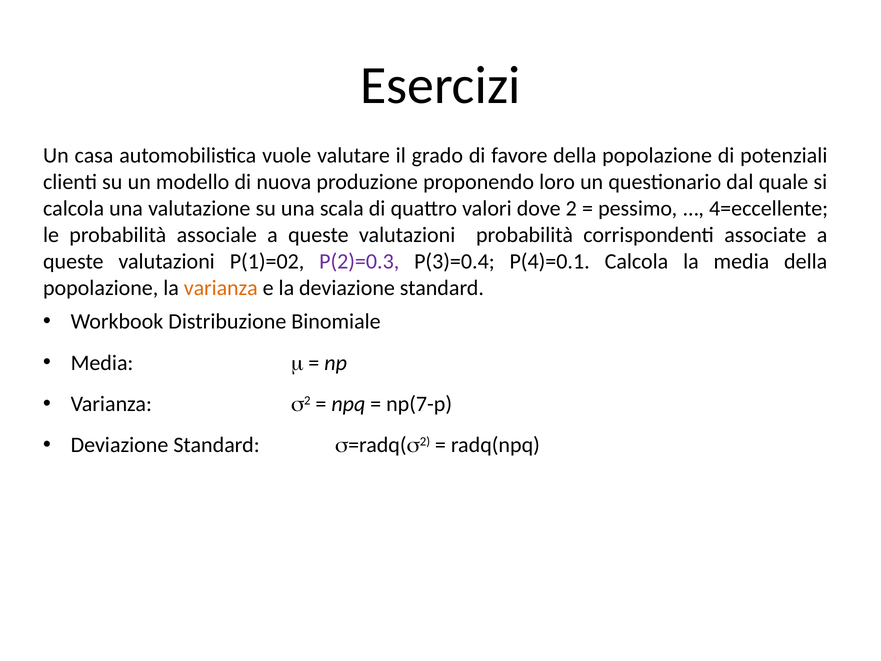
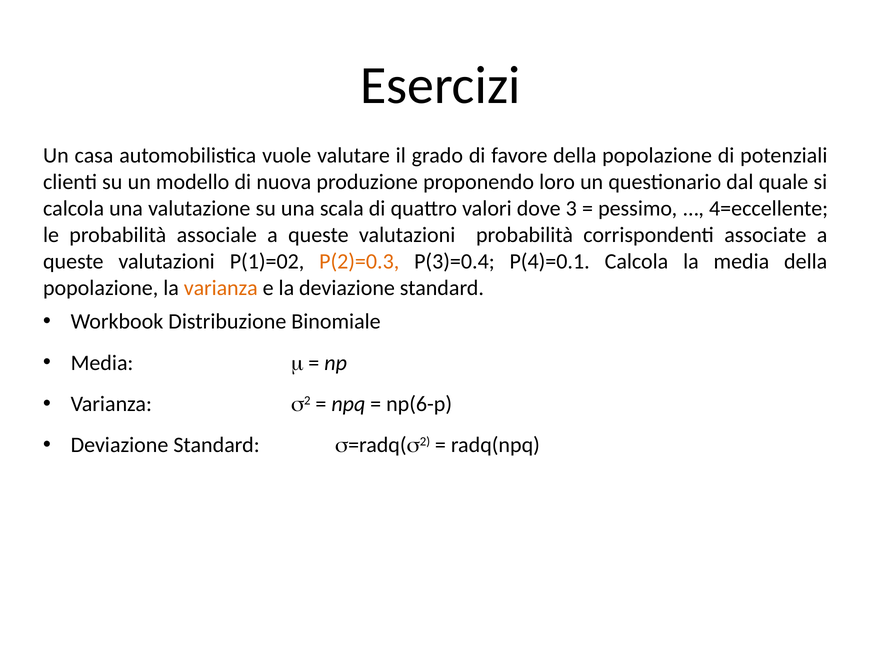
2: 2 -> 3
P(2)=0.3 colour: purple -> orange
np(7-p: np(7-p -> np(6-p
